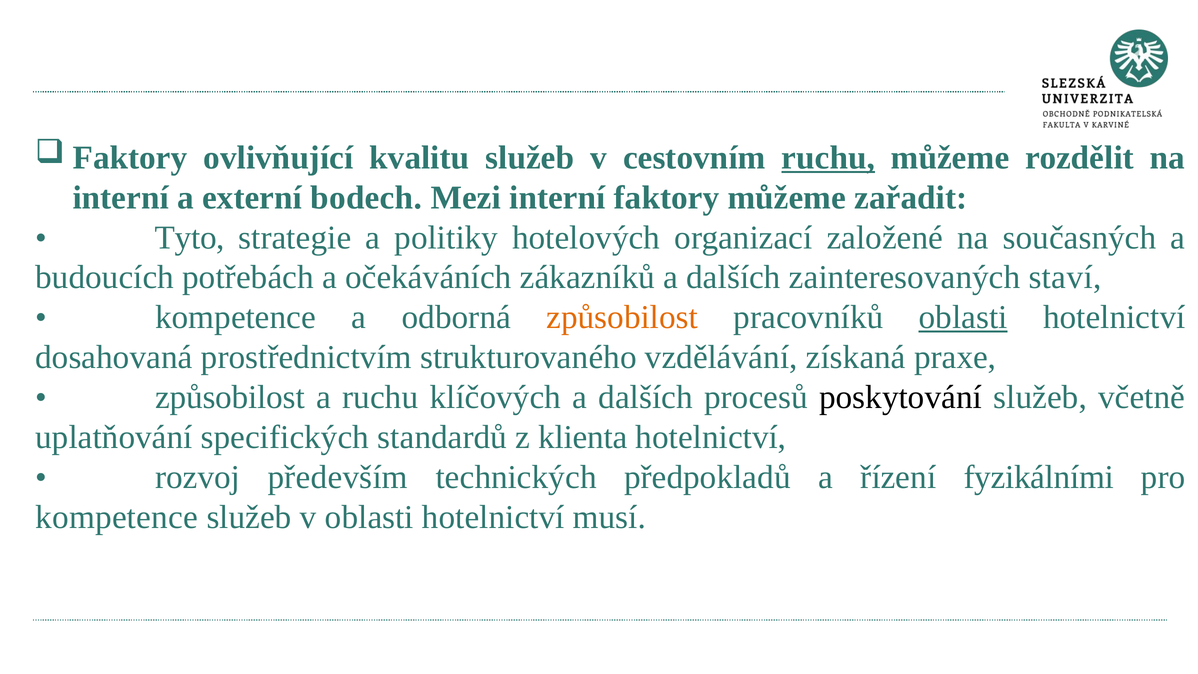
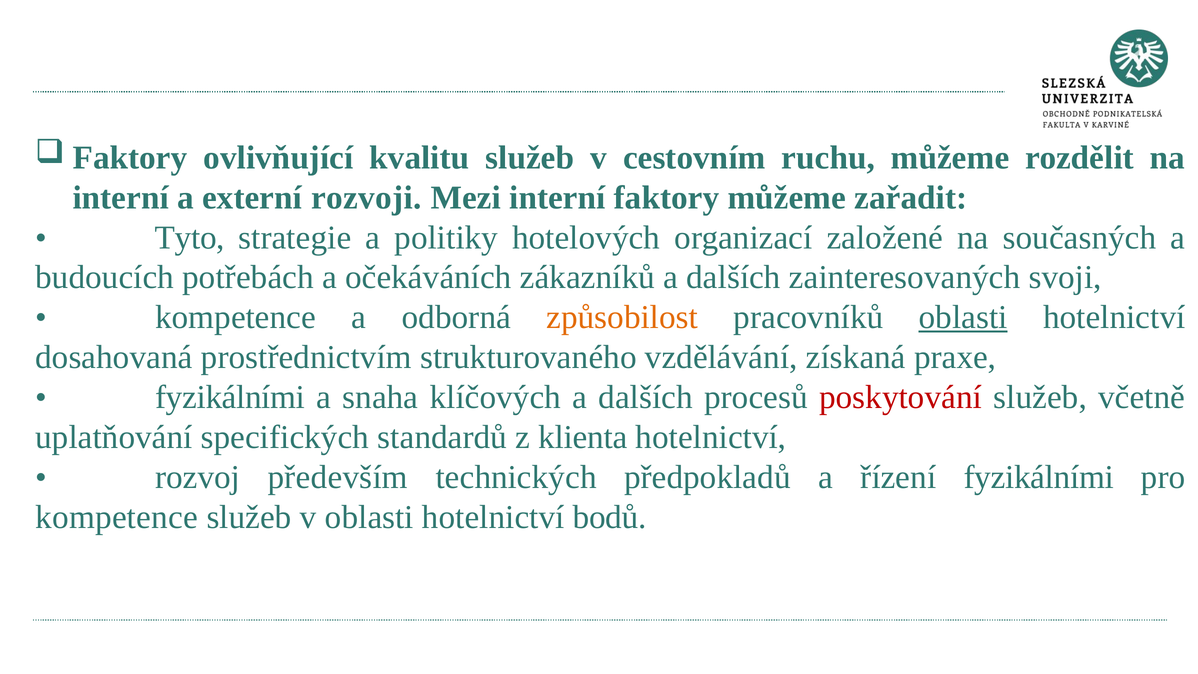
ruchu at (828, 158) underline: present -> none
bodech: bodech -> rozvoji
staví: staví -> svoji
způsobilost at (230, 397): způsobilost -> fyzikálními
a ruchu: ruchu -> snaha
poskytování colour: black -> red
musí: musí -> bodů
